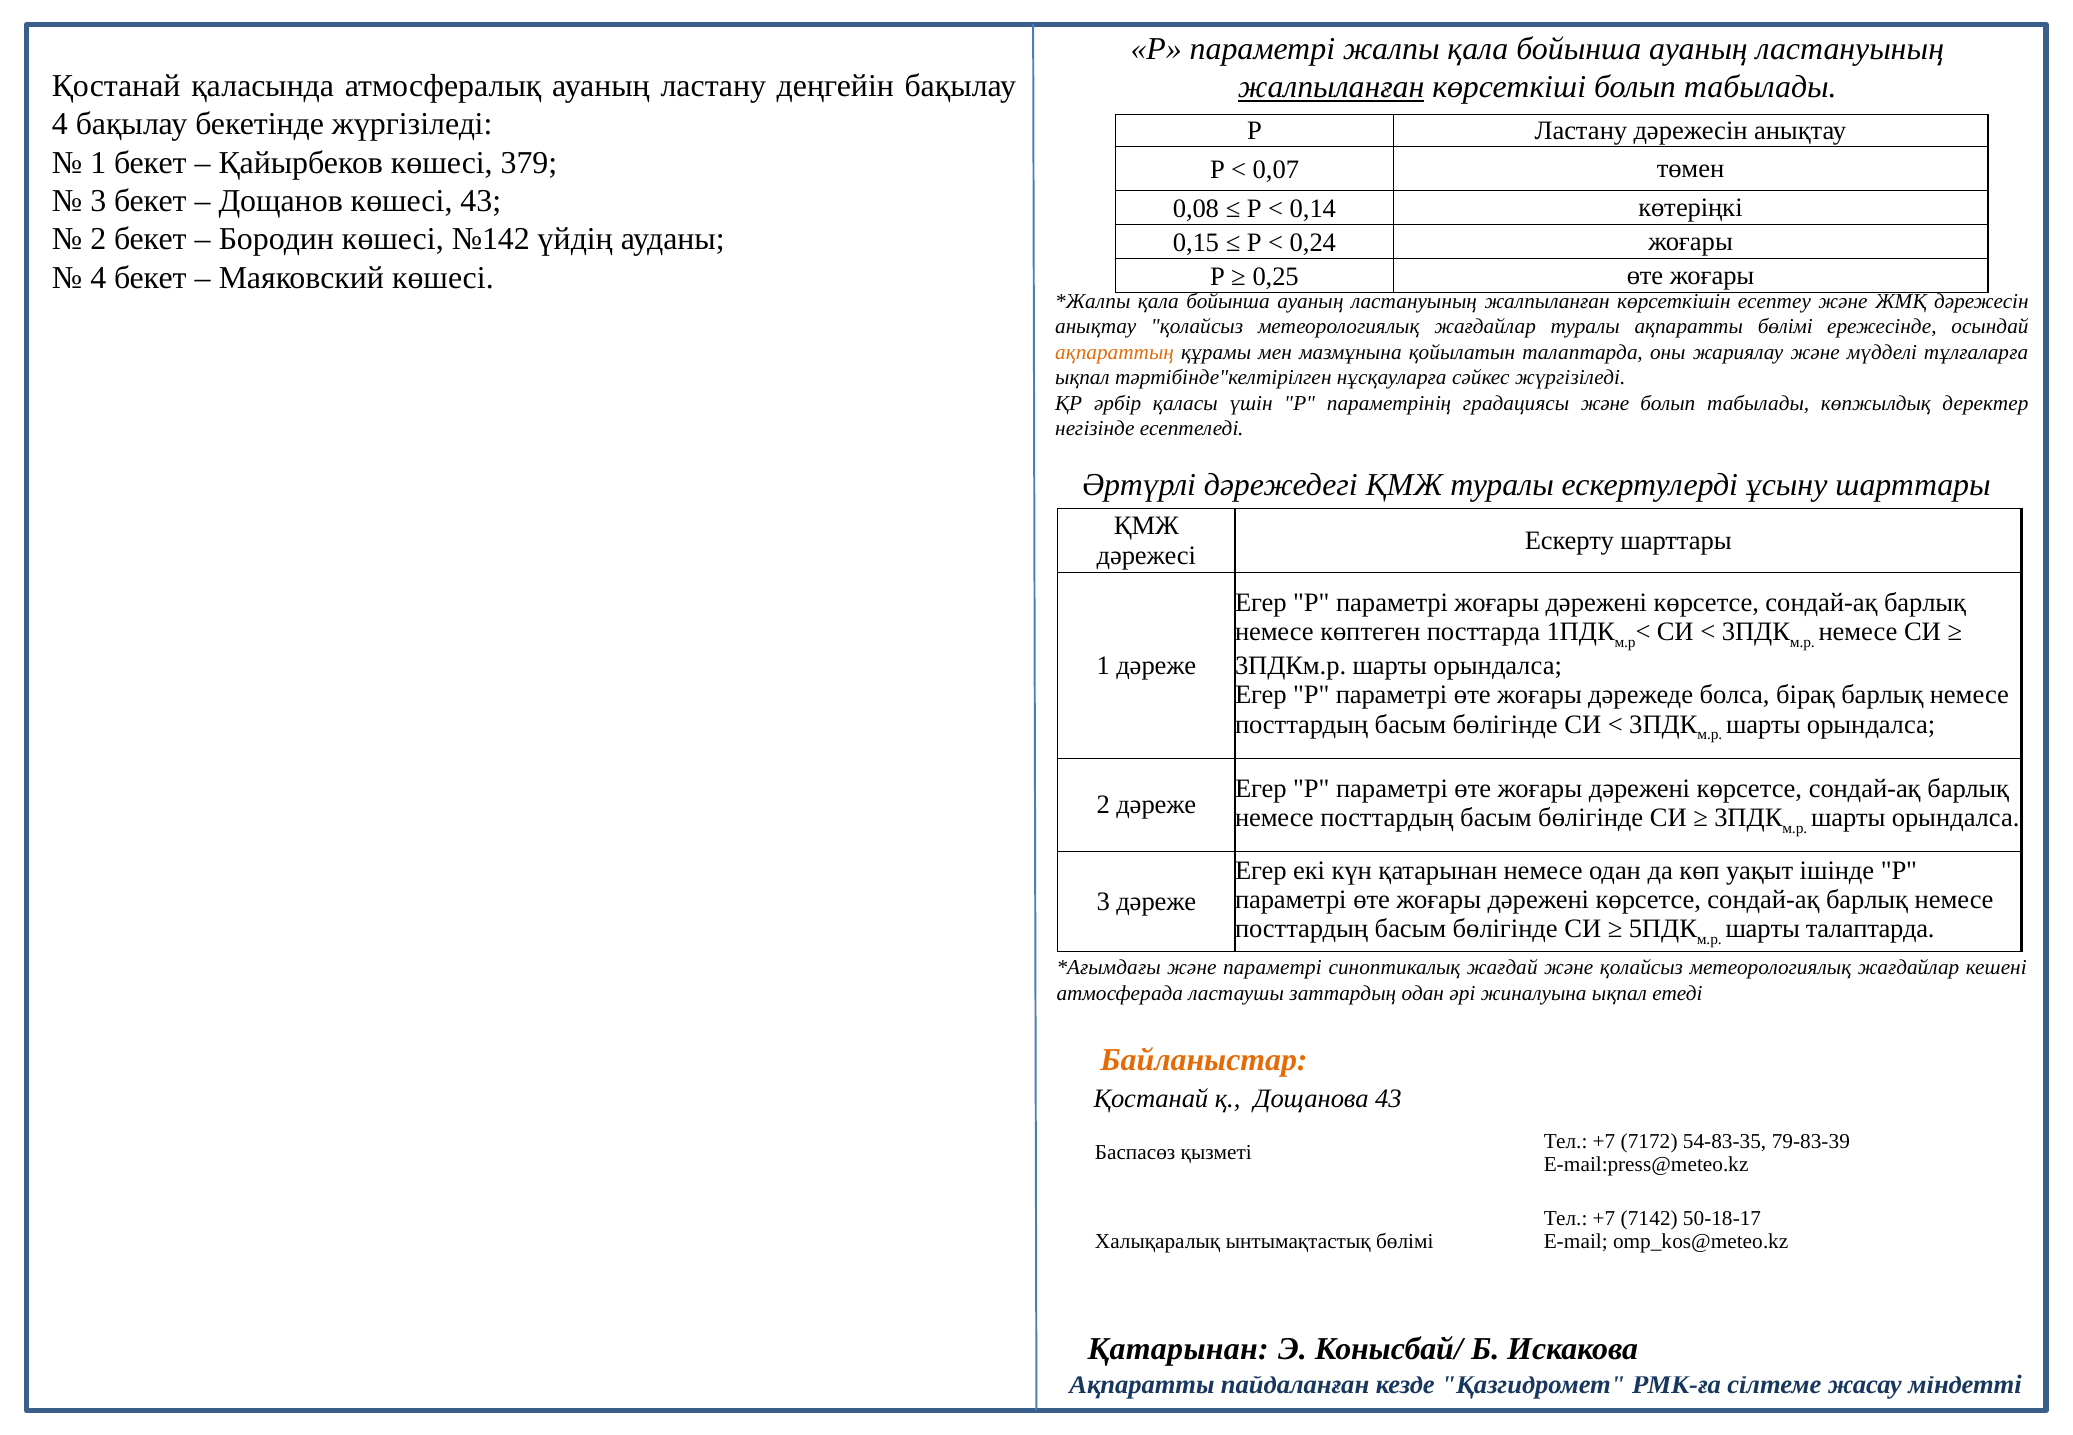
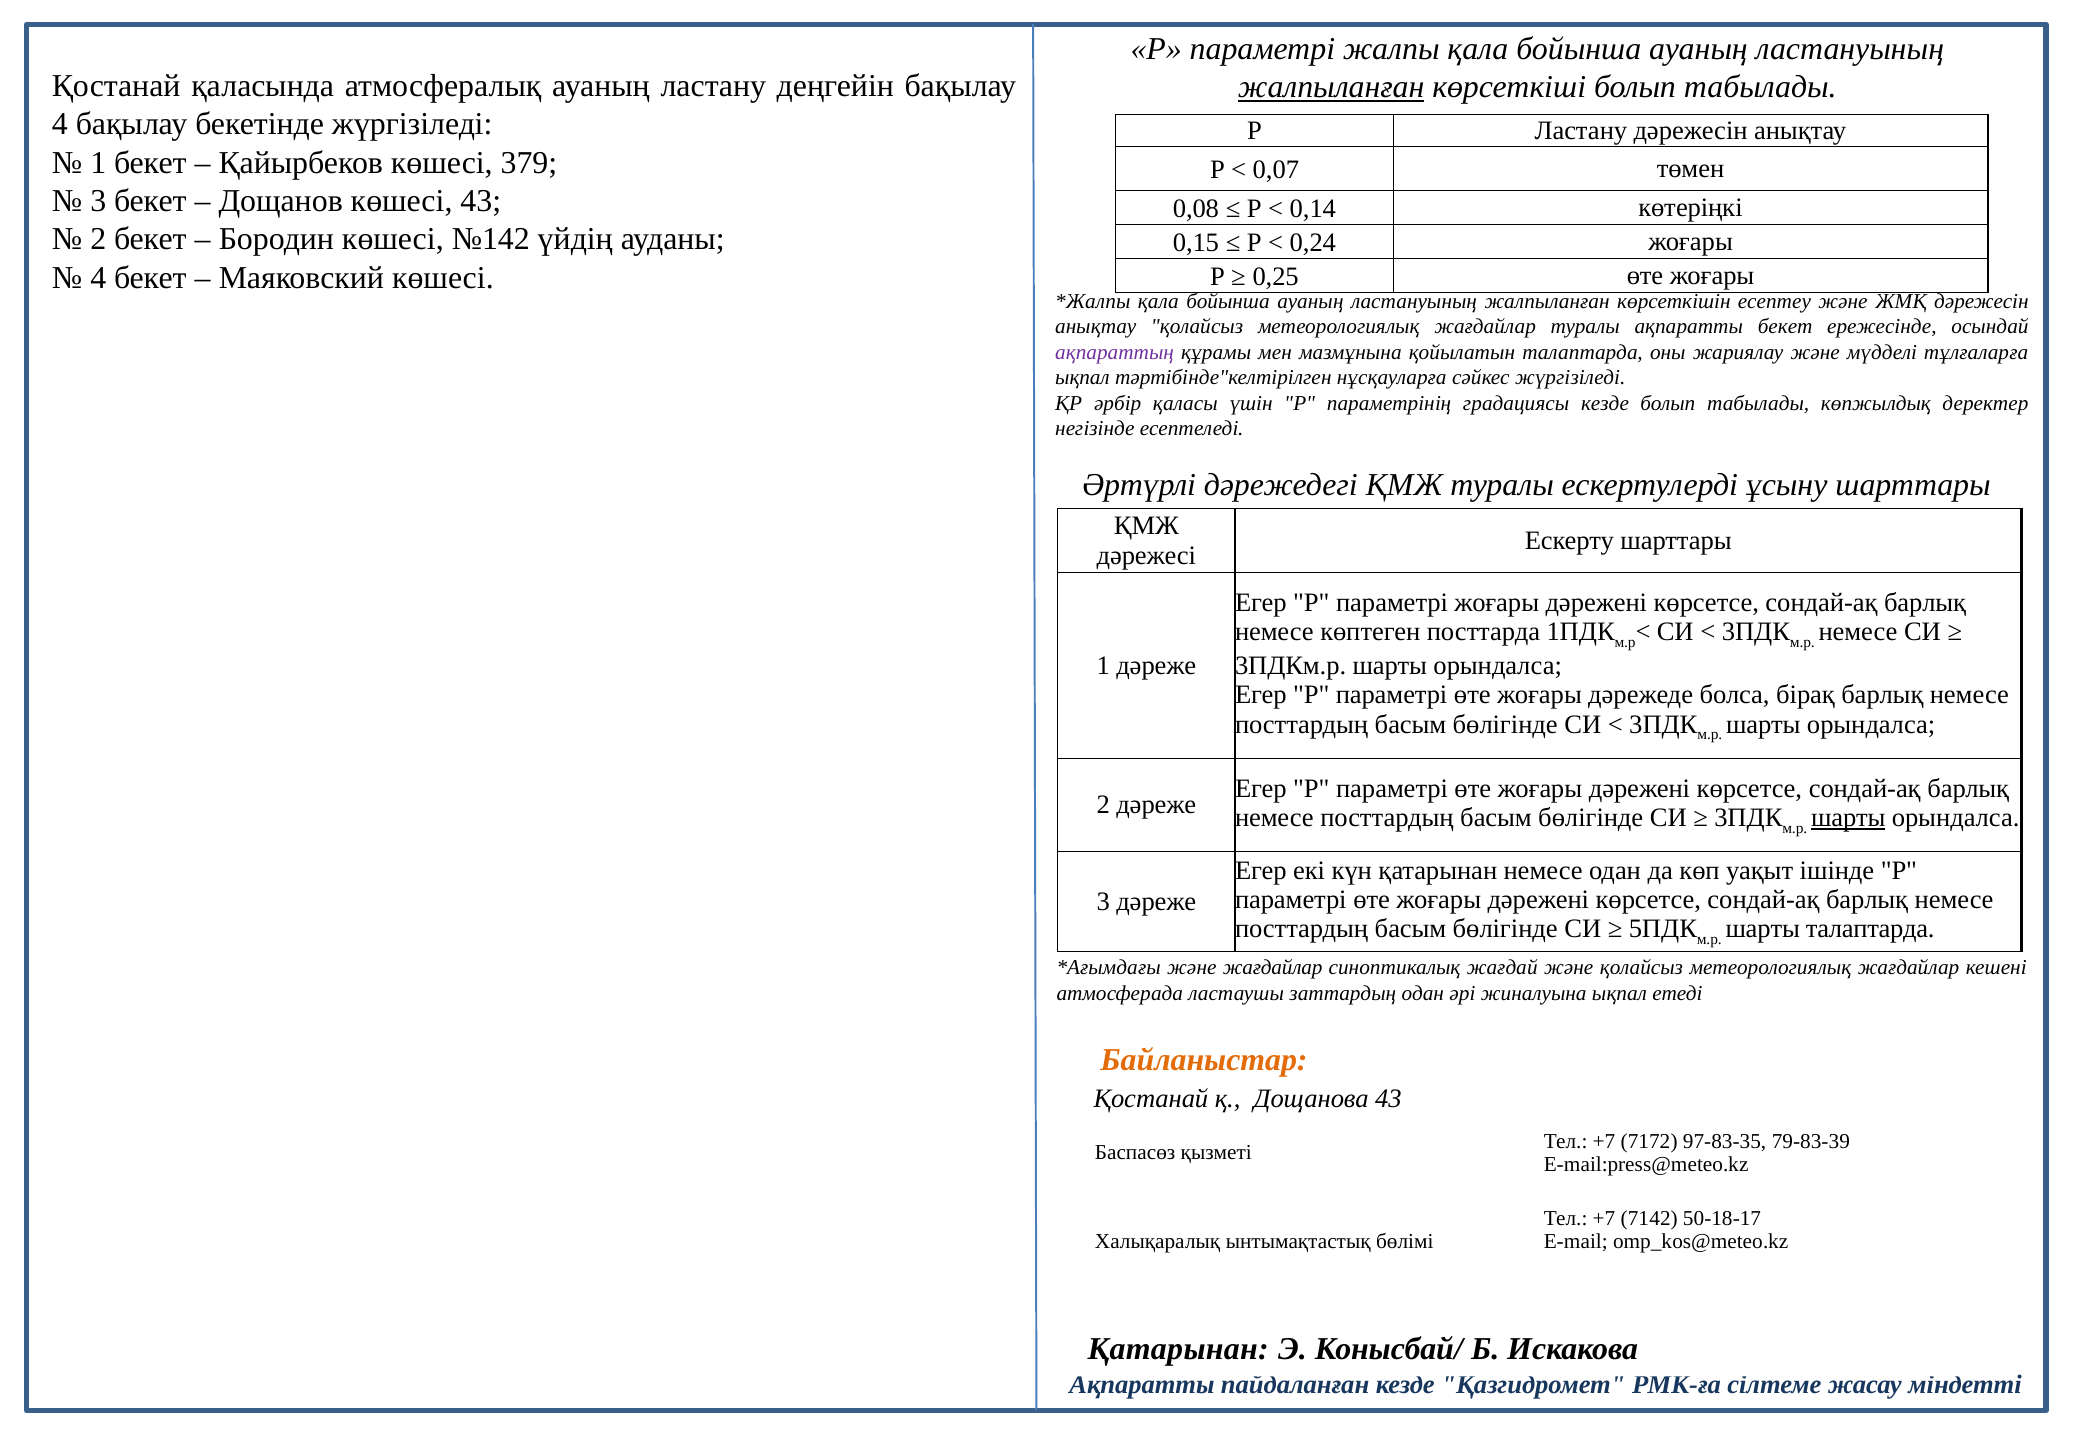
ақпаратты бөлімі: бөлімі -> бекет
ақпараттың colour: orange -> purple
градациясы және: және -> кезде
шарты at (1848, 818) underline: none -> present
және параметрі: параметрі -> жағдайлар
54-83-35: 54-83-35 -> 97-83-35
